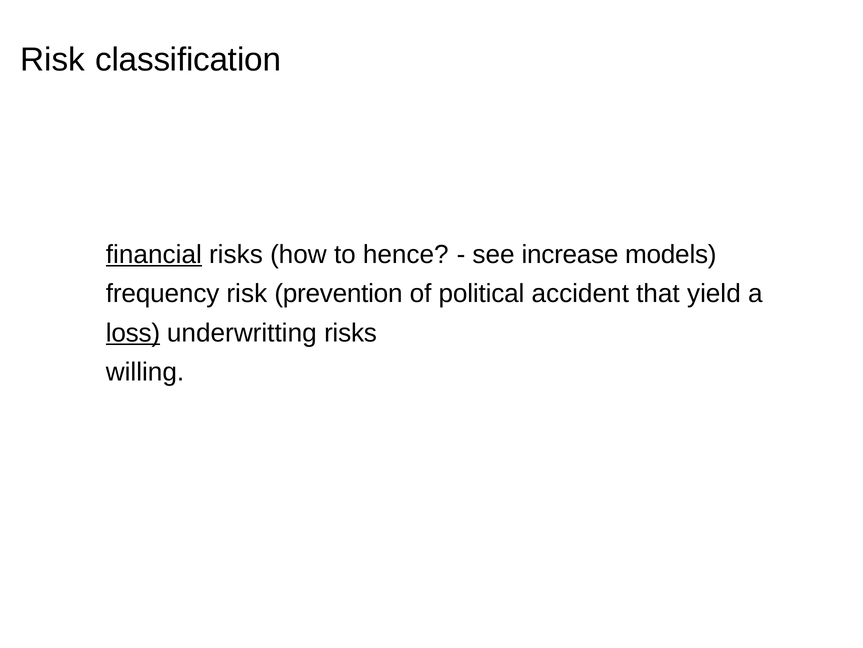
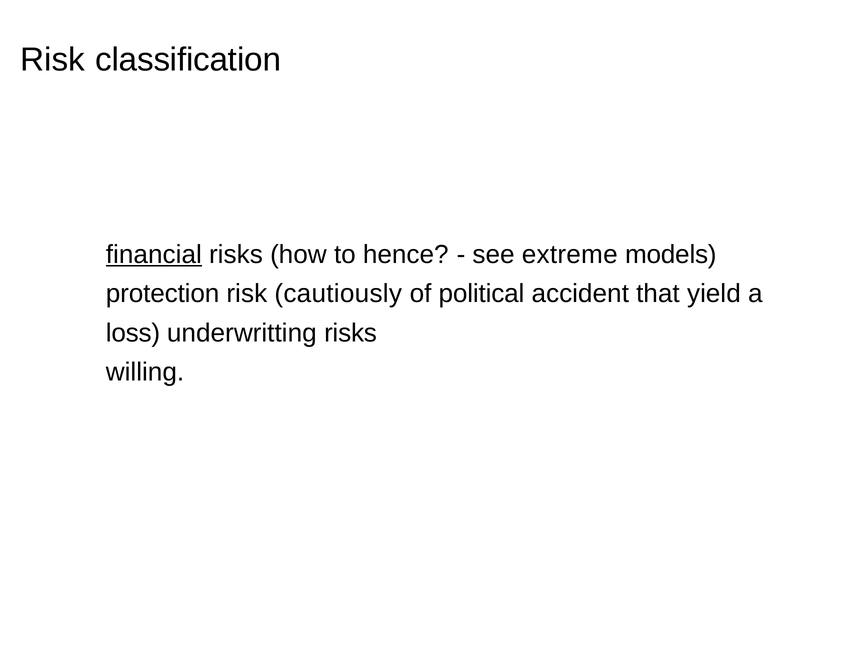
increase: increase -> extreme
frequency: frequency -> protection
prevention: prevention -> cautiously
loss underline: present -> none
